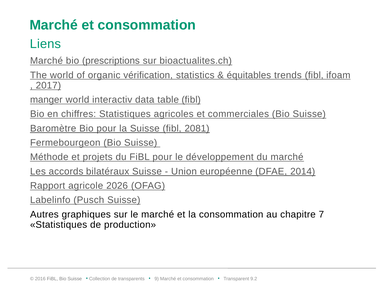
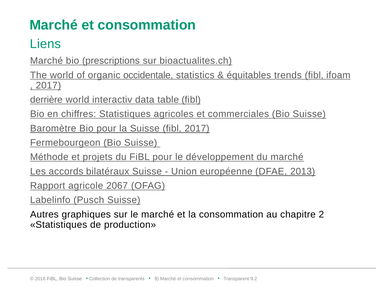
vérification: vérification -> occidentale
manger: manger -> derrière
fibl 2081: 2081 -> 2017
2014: 2014 -> 2013
2026: 2026 -> 2067
7: 7 -> 2
